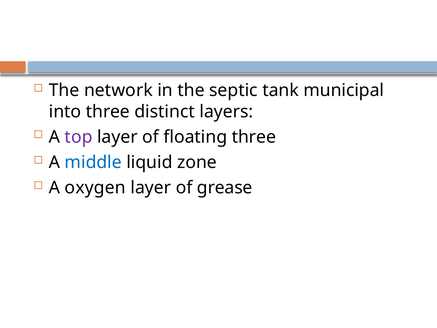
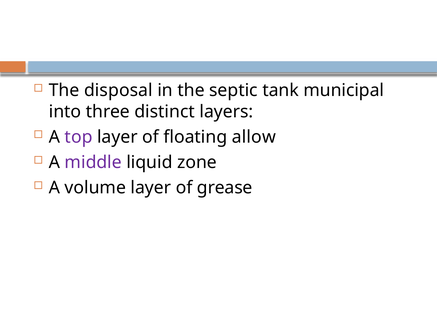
network: network -> disposal
floating three: three -> allow
middle colour: blue -> purple
oxygen: oxygen -> volume
